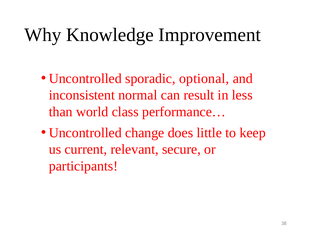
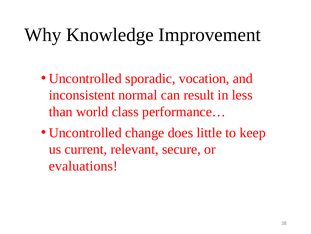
optional: optional -> vocation
participants: participants -> evaluations
